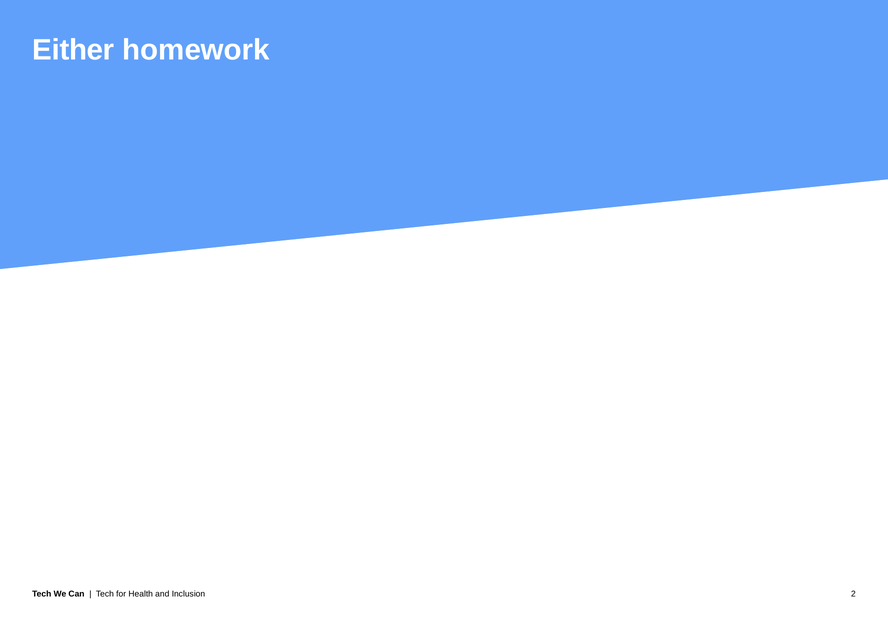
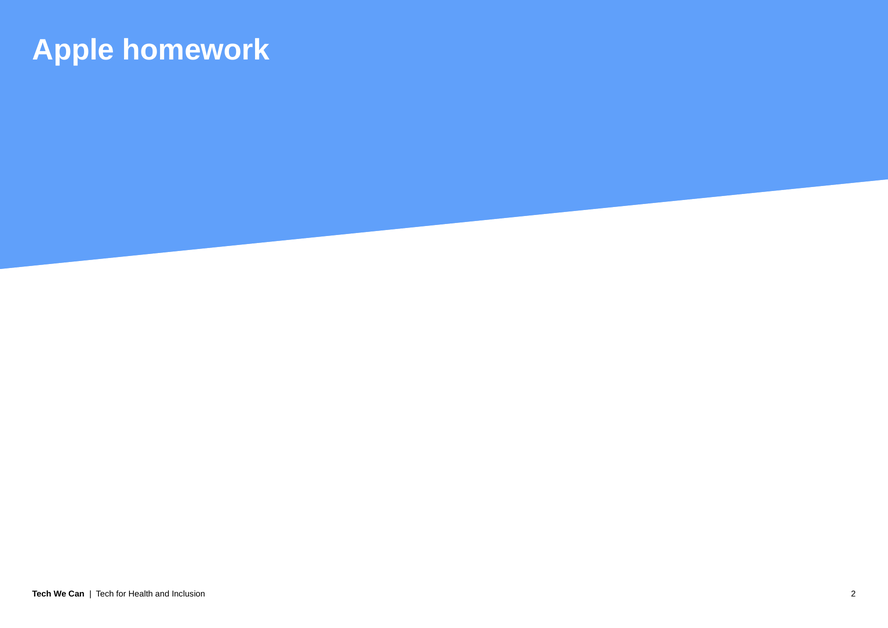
Either: Either -> Apple
